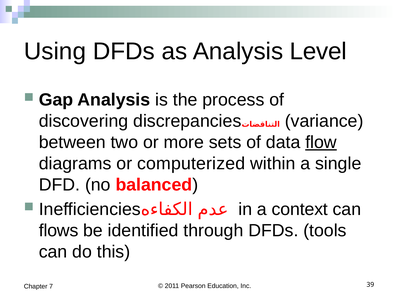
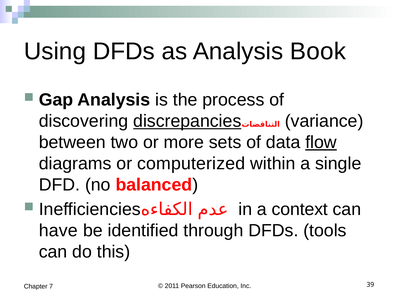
Level: Level -> Book
discrepancies underline: none -> present
flows: flows -> have
